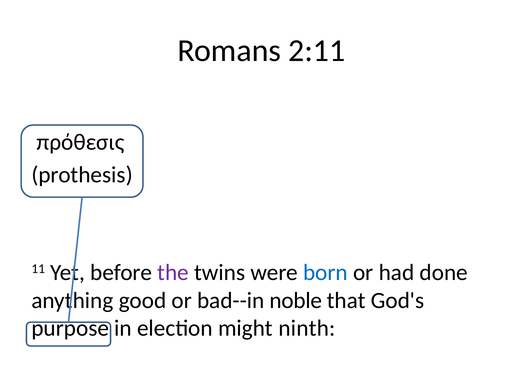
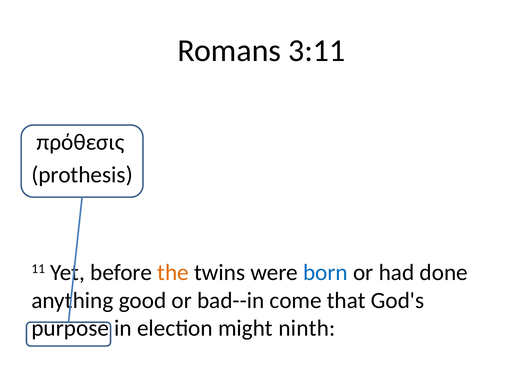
2:11: 2:11 -> 3:11
the colour: purple -> orange
noble: noble -> come
